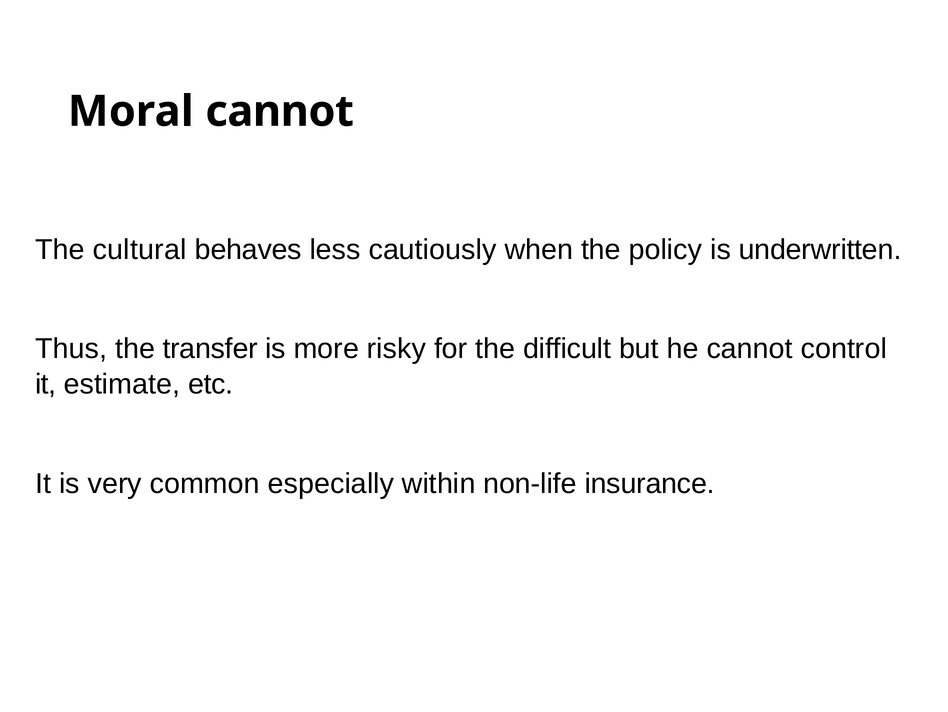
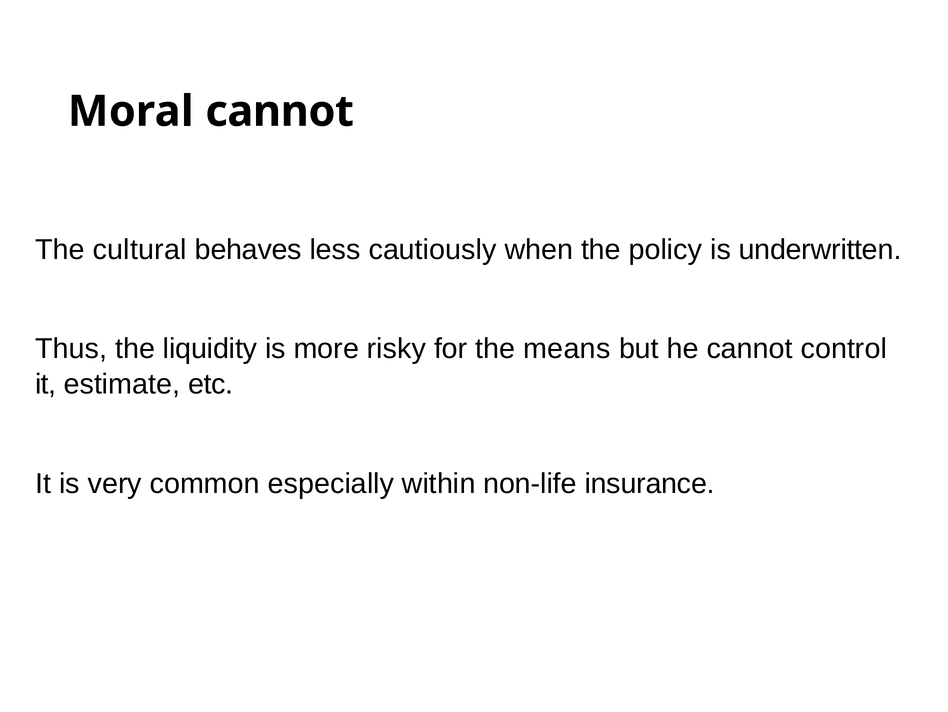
transfer: transfer -> liquidity
difficult: difficult -> means
